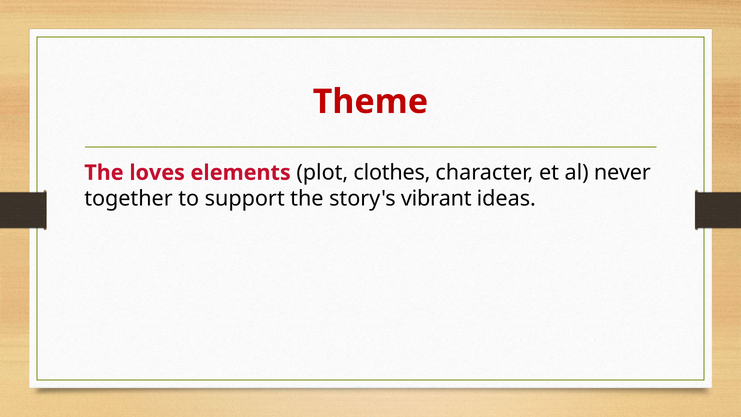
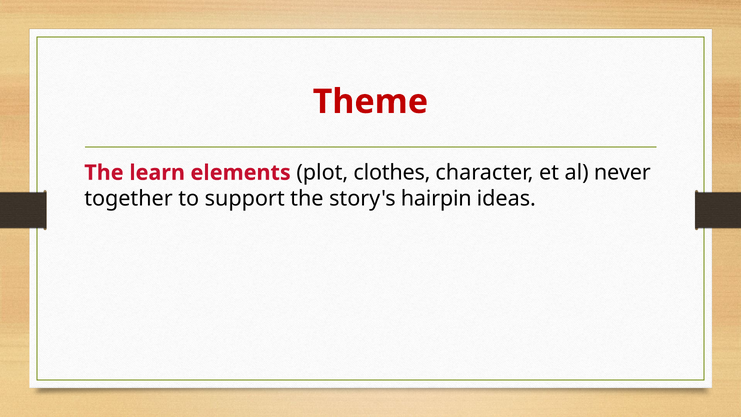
loves: loves -> learn
vibrant: vibrant -> hairpin
